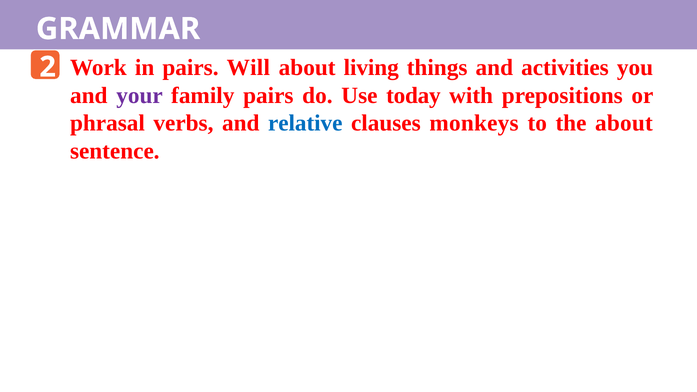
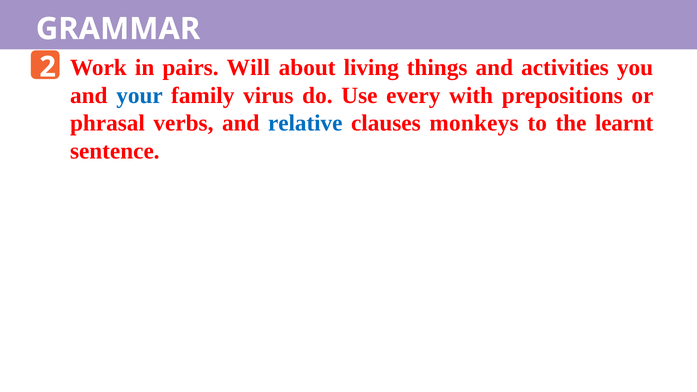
your colour: purple -> blue
family pairs: pairs -> virus
today: today -> every
the about: about -> learnt
